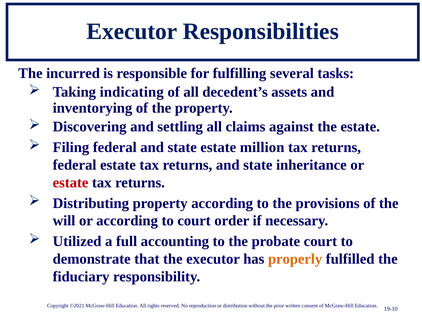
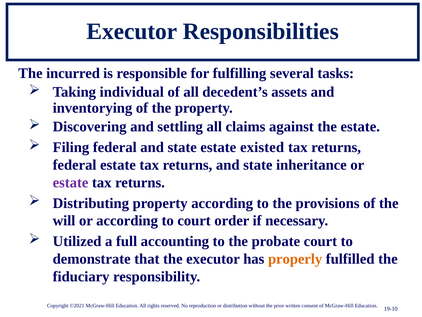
indicating: indicating -> individual
million: million -> existed
estate at (71, 182) colour: red -> purple
